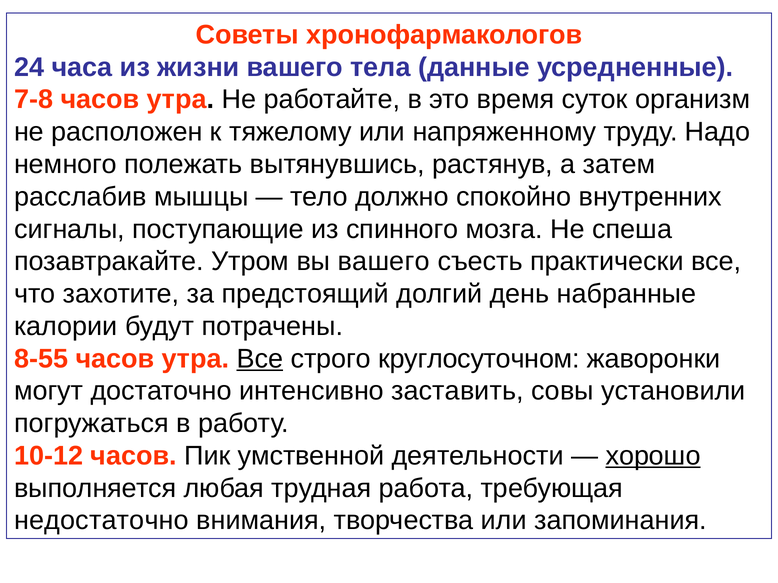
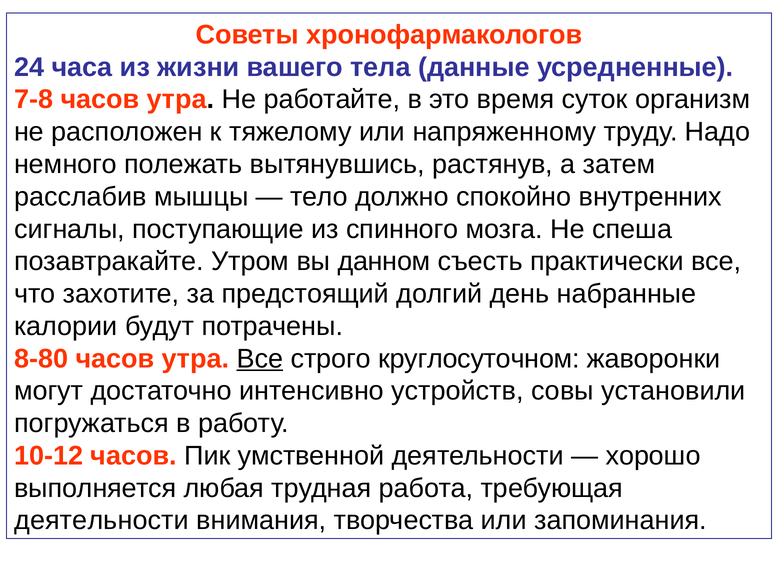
вы вашего: вашего -> данном
8-55: 8-55 -> 8-80
заставить: заставить -> устройств
хорошо underline: present -> none
недостаточно at (101, 521): недостаточно -> деятельности
